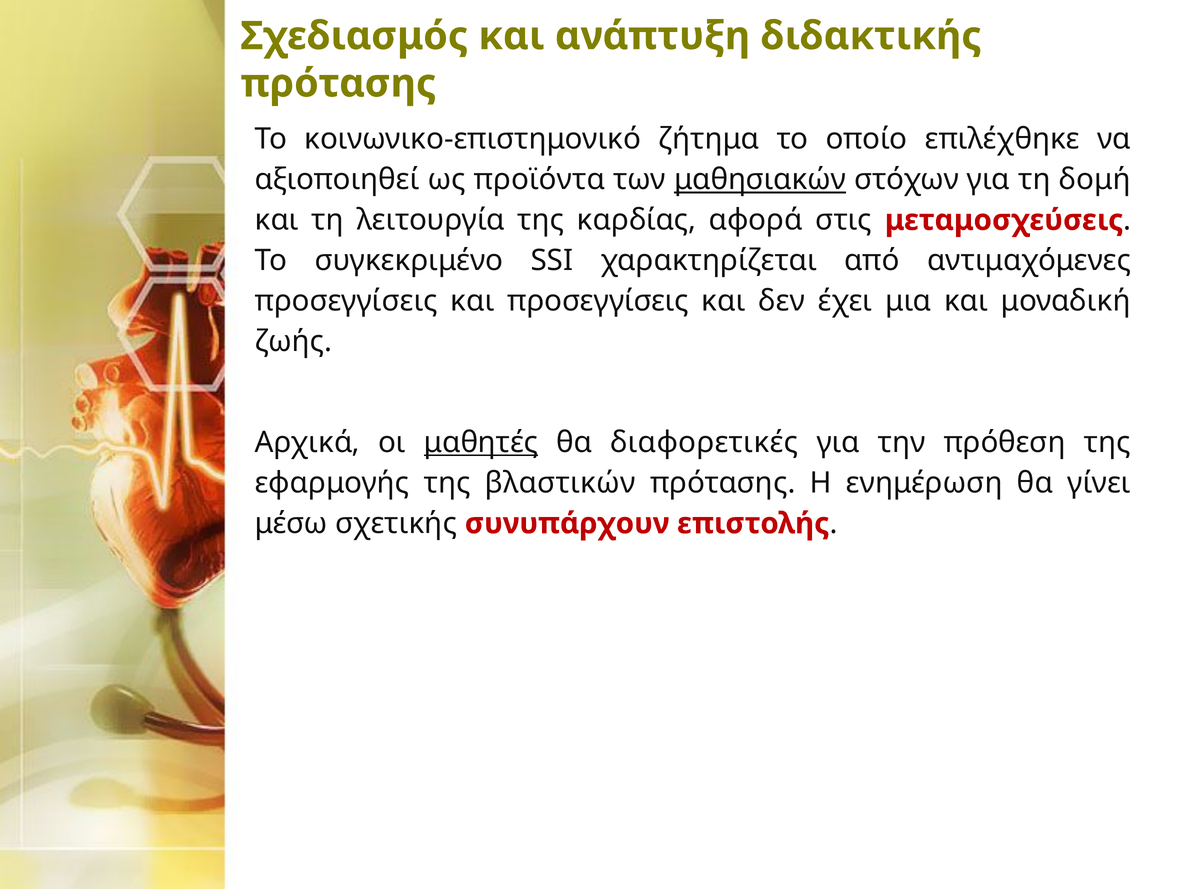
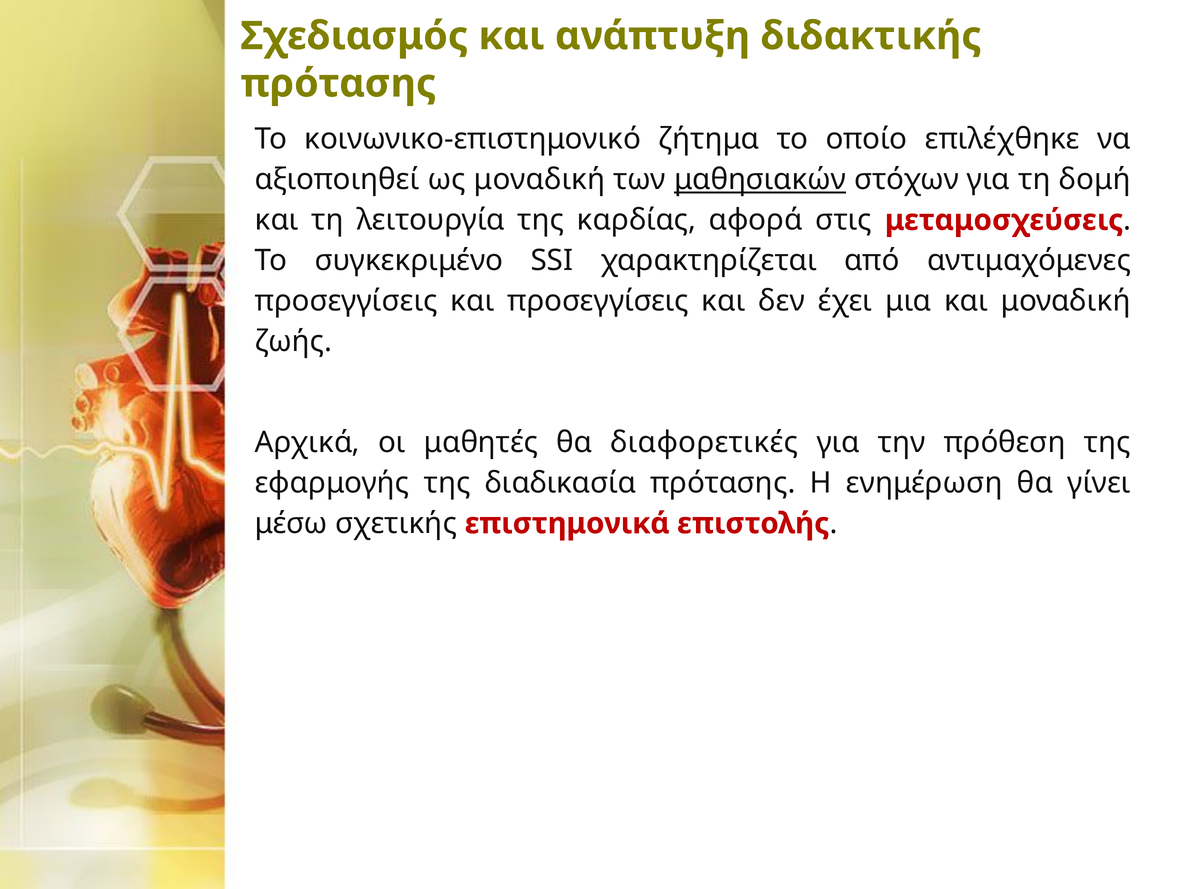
ως προϊόντα: προϊόντα -> μοναδική
μαθητές underline: present -> none
βλαστικών: βλαστικών -> διαδικασία
συνυπάρχουν: συνυπάρχουν -> επιστημονικά
